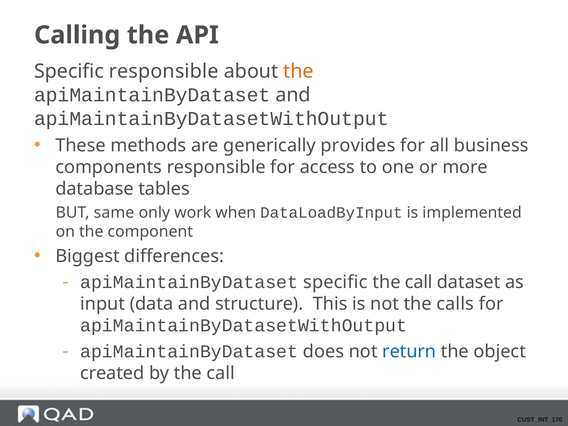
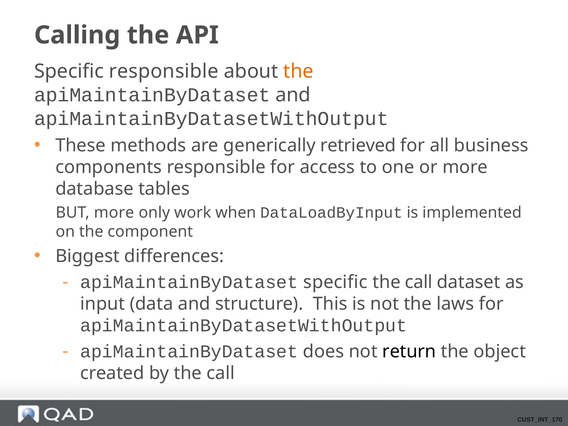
provides: provides -> retrieved
BUT same: same -> more
calls: calls -> laws
return colour: blue -> black
